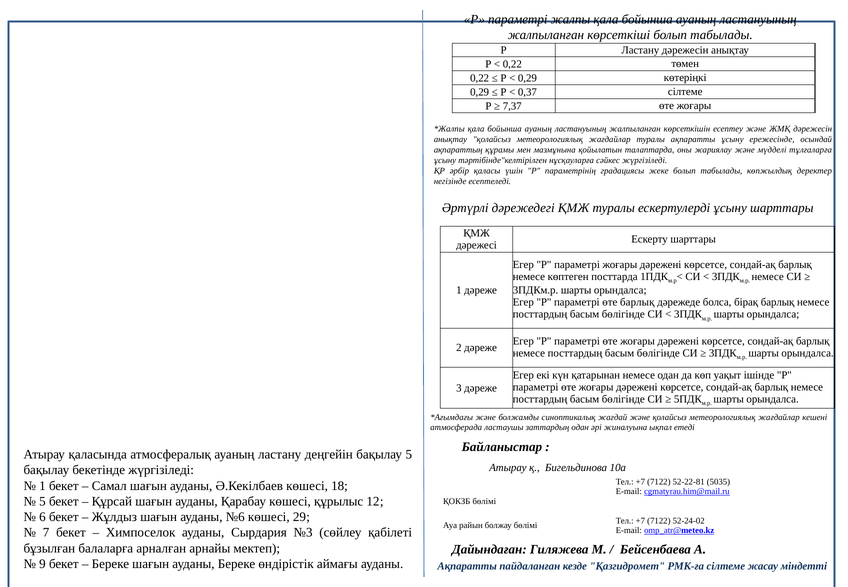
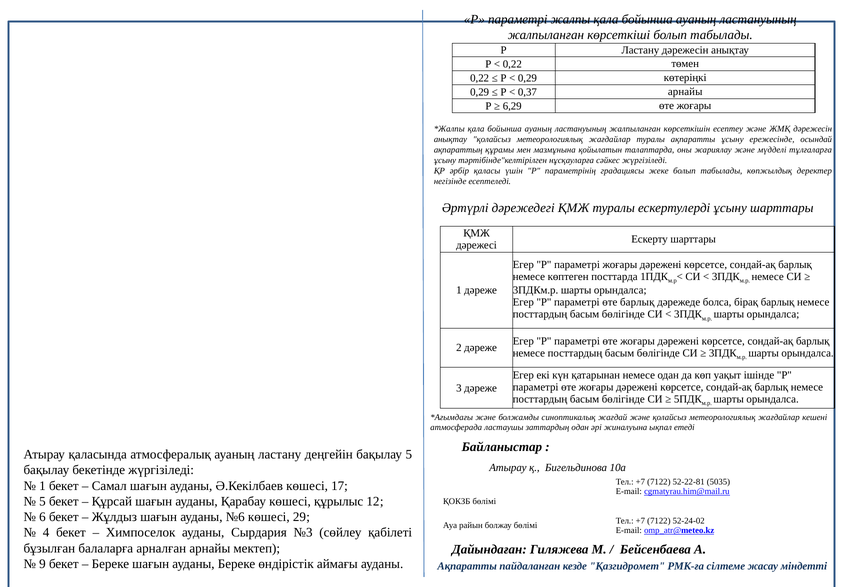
0,37 сілтеме: сілтеме -> арнайы
7,37: 7,37 -> 6,29
18: 18 -> 17
7: 7 -> 4
